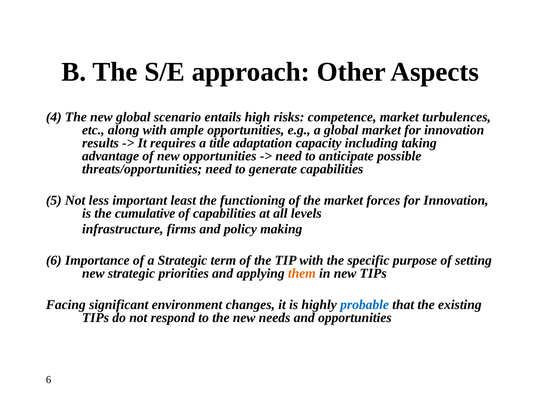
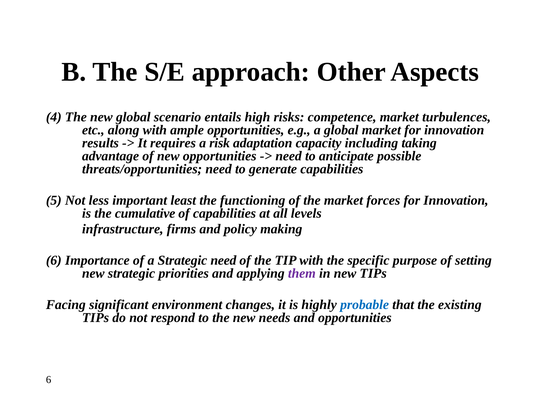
title: title -> risk
Strategic term: term -> need
them colour: orange -> purple
